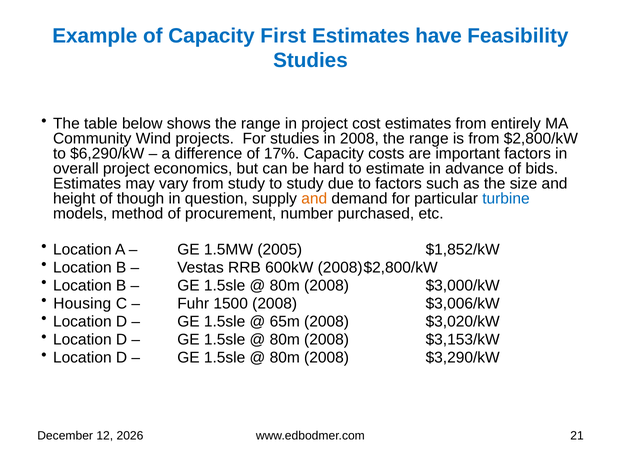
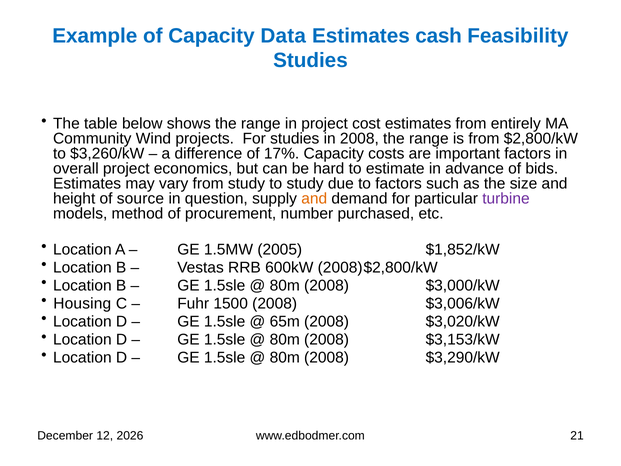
First: First -> Data
have: have -> cash
$6,290/kW: $6,290/kW -> $3,260/kW
though: though -> source
turbine colour: blue -> purple
